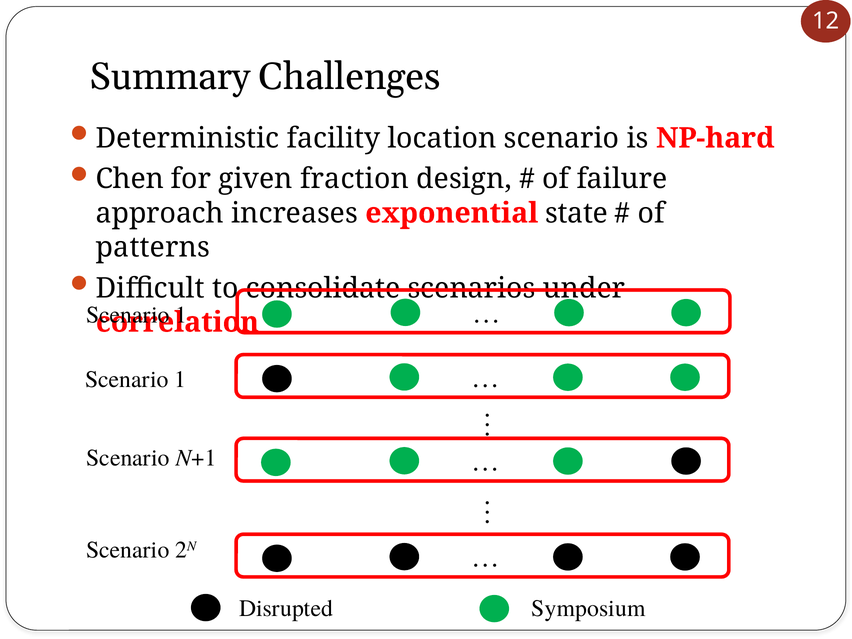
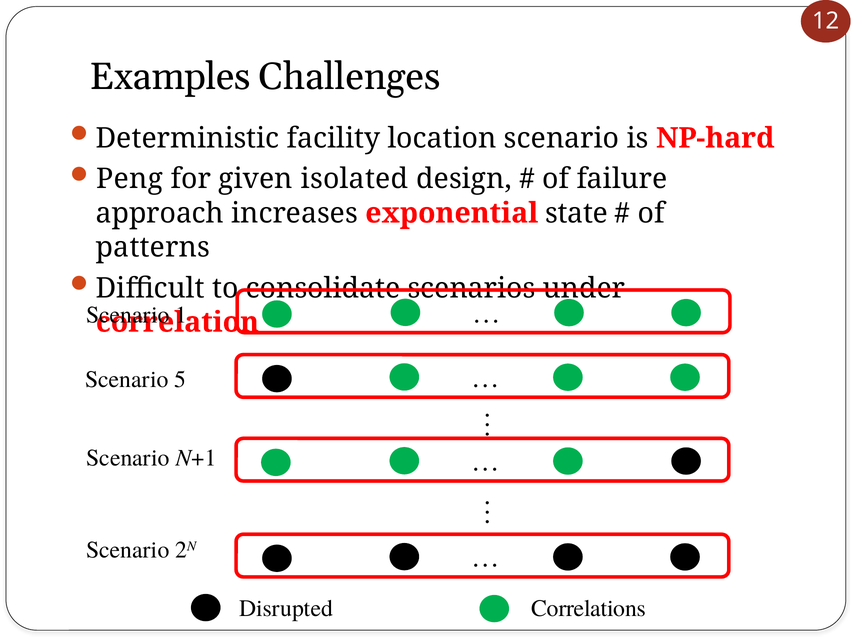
Summary: Summary -> Examples
Chen: Chen -> Peng
fraction: fraction -> isolated
1 at (180, 379): 1 -> 5
Symposium: Symposium -> Correlations
